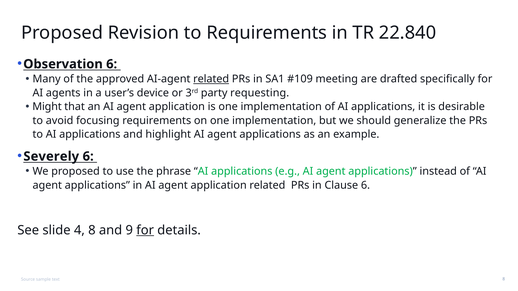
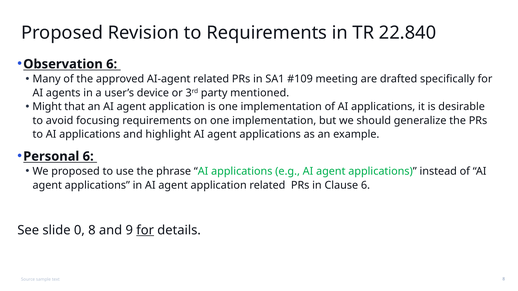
related at (211, 79) underline: present -> none
requesting: requesting -> mentioned
Severely: Severely -> Personal
4: 4 -> 0
